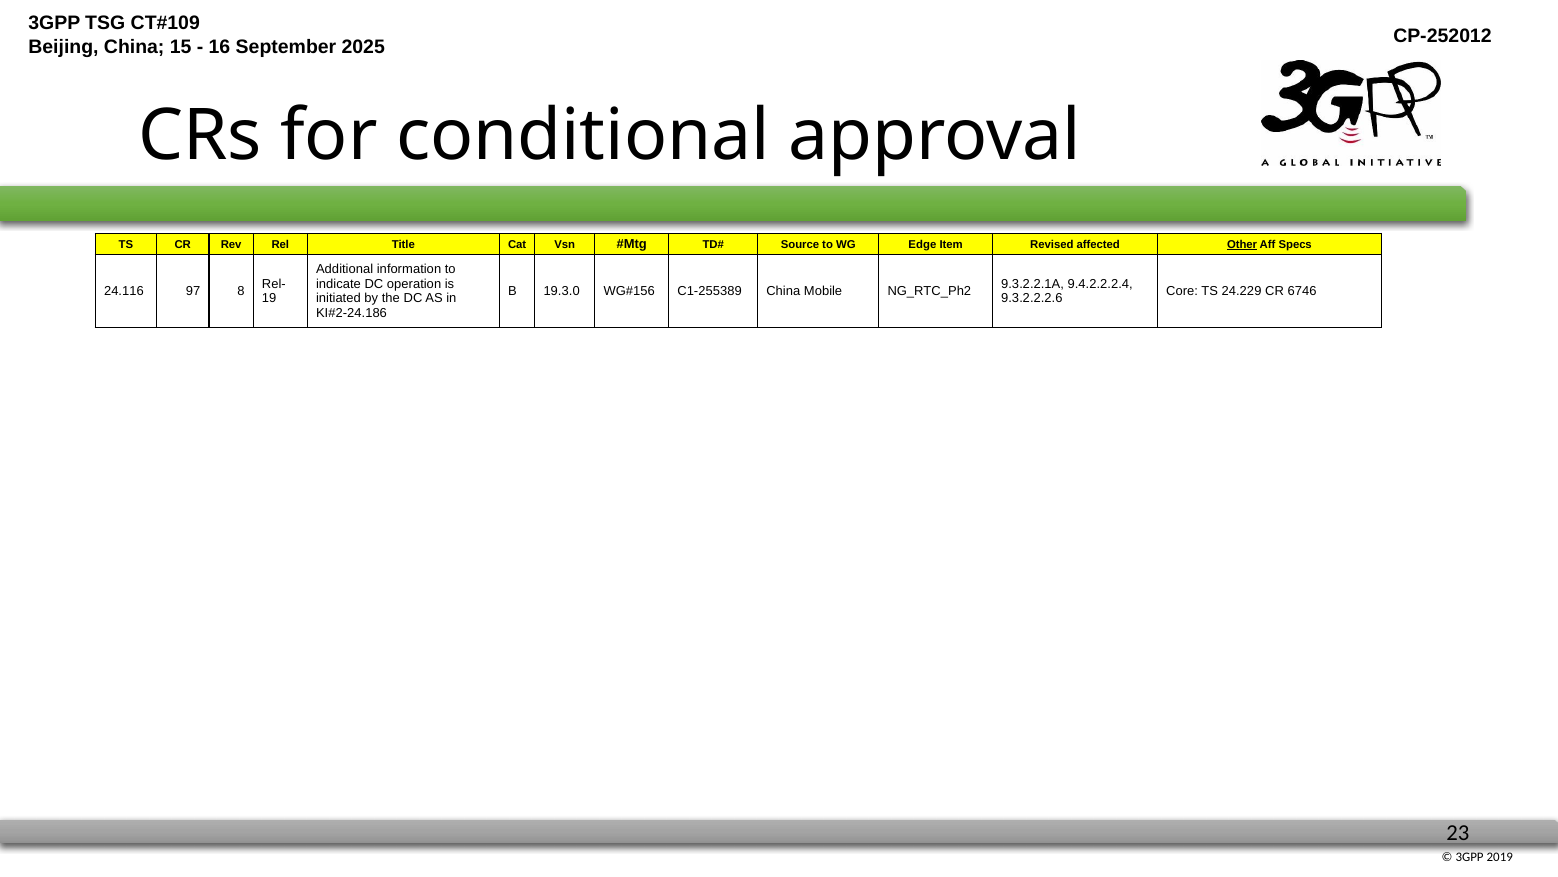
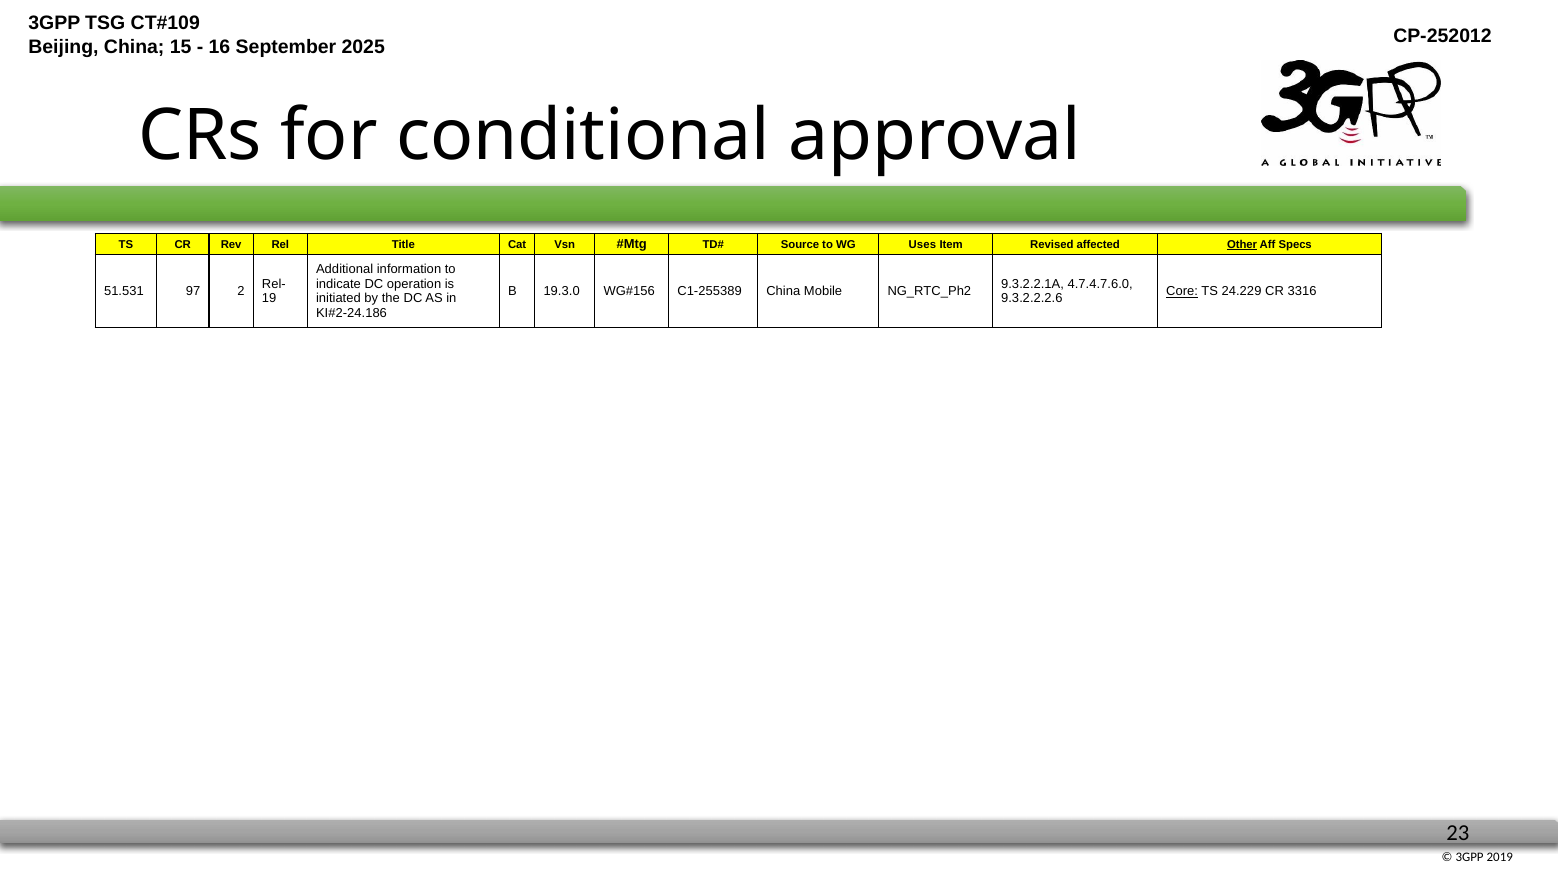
Edge: Edge -> Uses
9.4.2.2.2.4: 9.4.2.2.2.4 -> 4.7.4.7.6.0
24.116: 24.116 -> 51.531
8: 8 -> 2
Core underline: none -> present
6746: 6746 -> 3316
